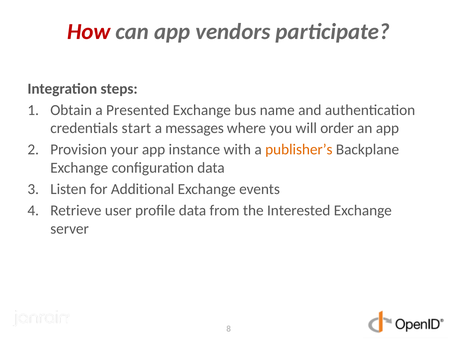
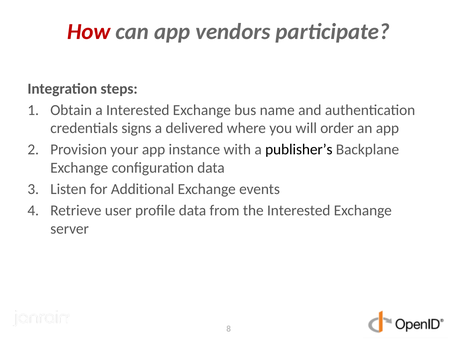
a Presented: Presented -> Interested
start: start -> signs
messages: messages -> delivered
publisher’s colour: orange -> black
